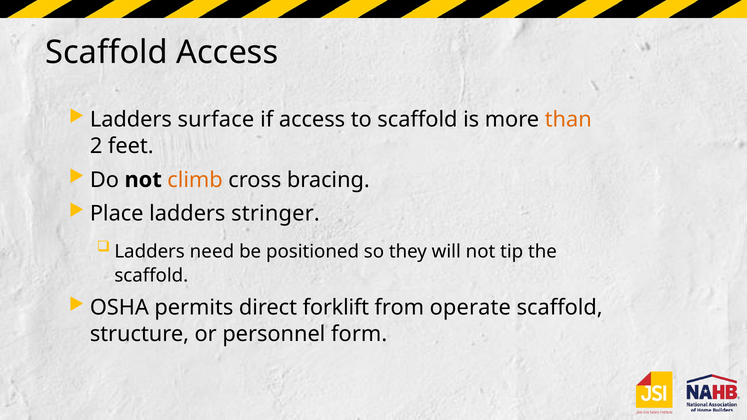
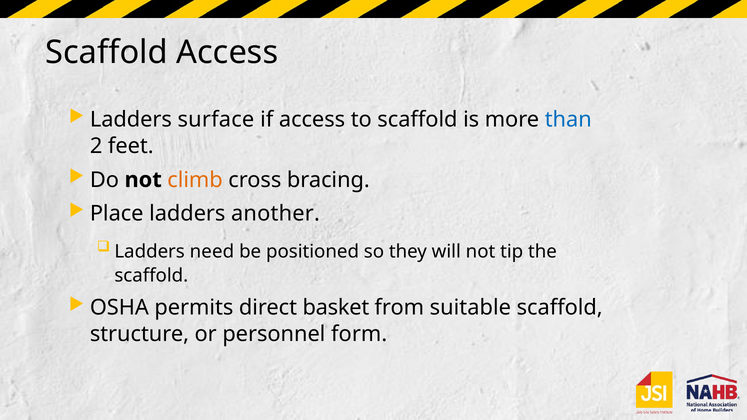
than colour: orange -> blue
stringer: stringer -> another
forklift: forklift -> basket
operate: operate -> suitable
